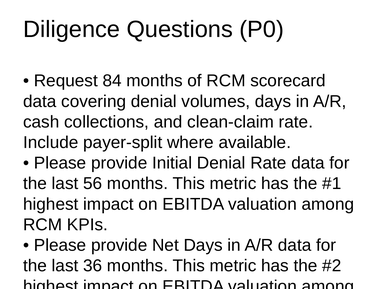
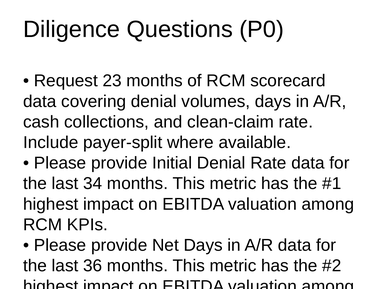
84: 84 -> 23
56: 56 -> 34
